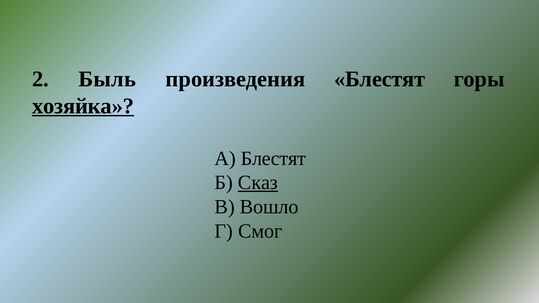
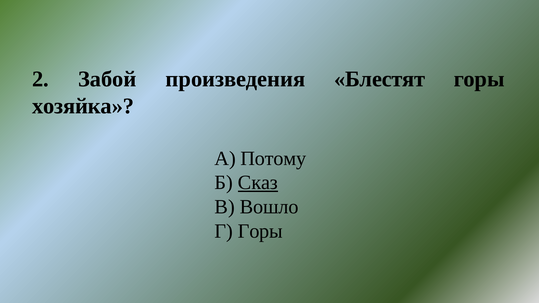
Быль: Быль -> Забой
хозяйка underline: present -> none
А Блестят: Блестят -> Потому
Г Смог: Смог -> Горы
